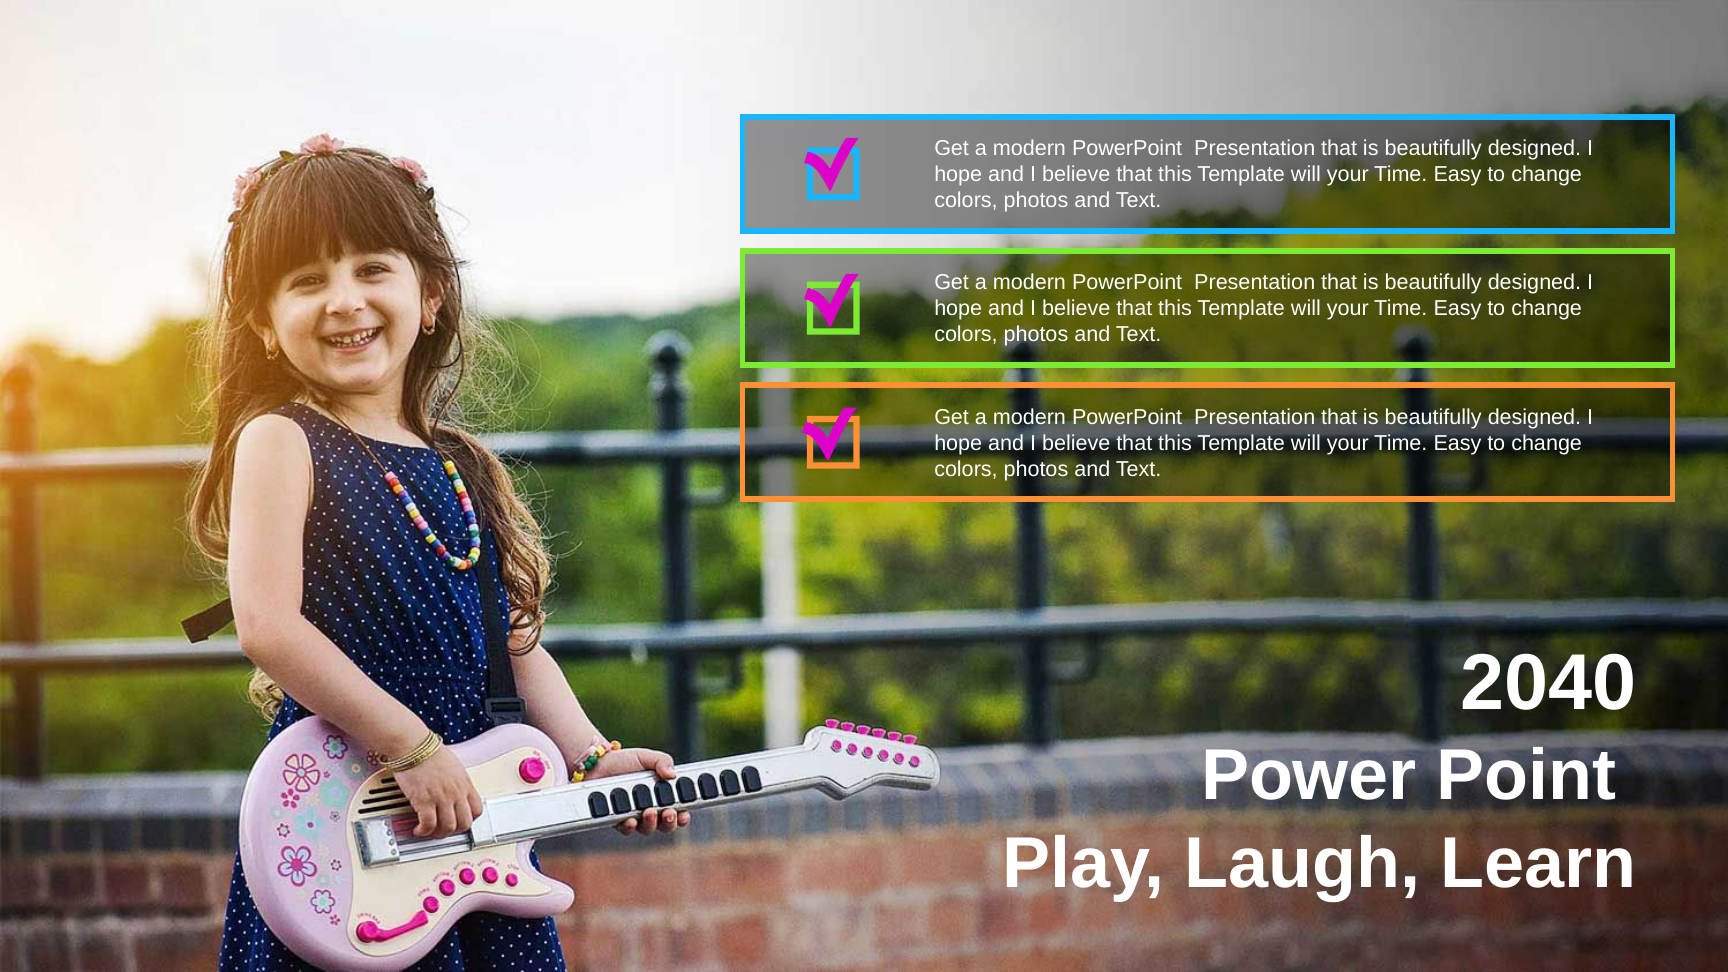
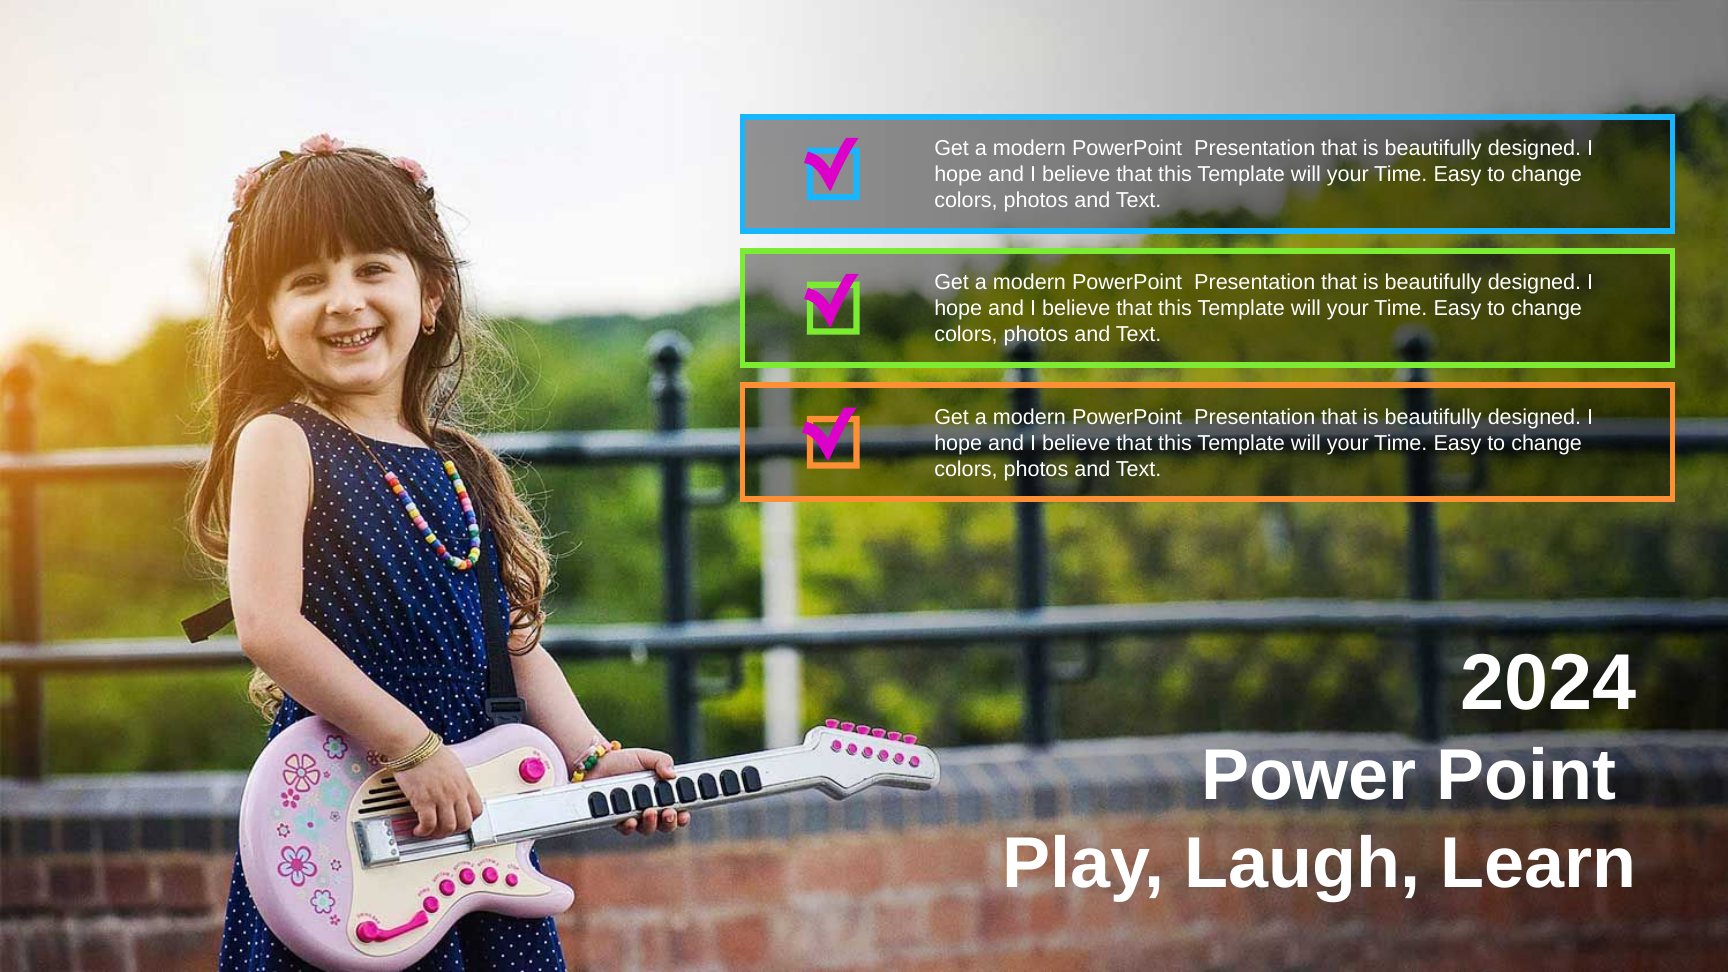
2040: 2040 -> 2024
